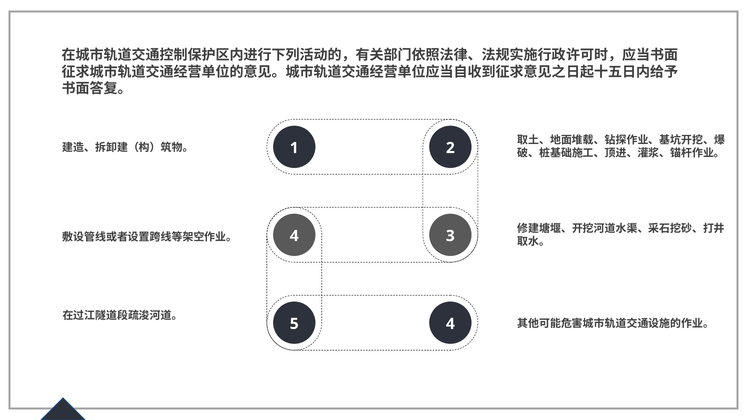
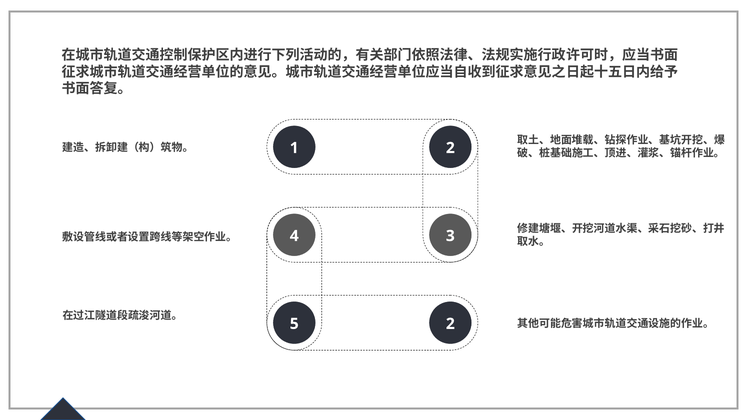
5 4: 4 -> 2
